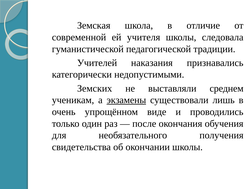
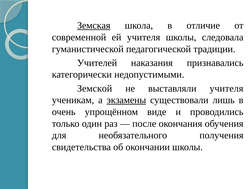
Земская underline: none -> present
Земских: Земских -> Земской
выставляли среднем: среднем -> учителя
